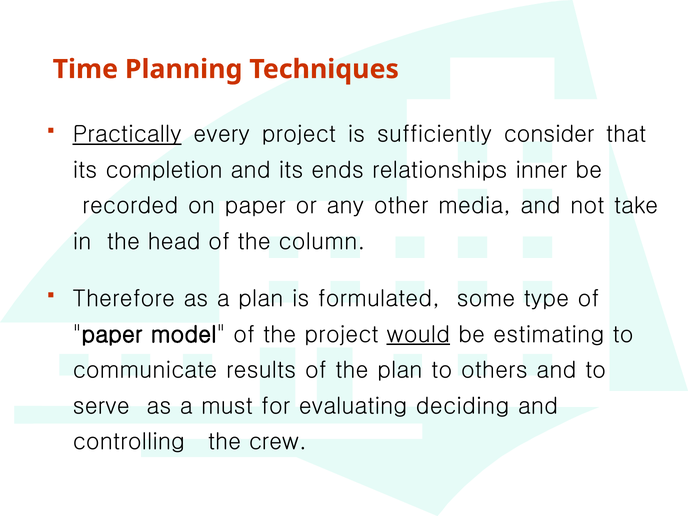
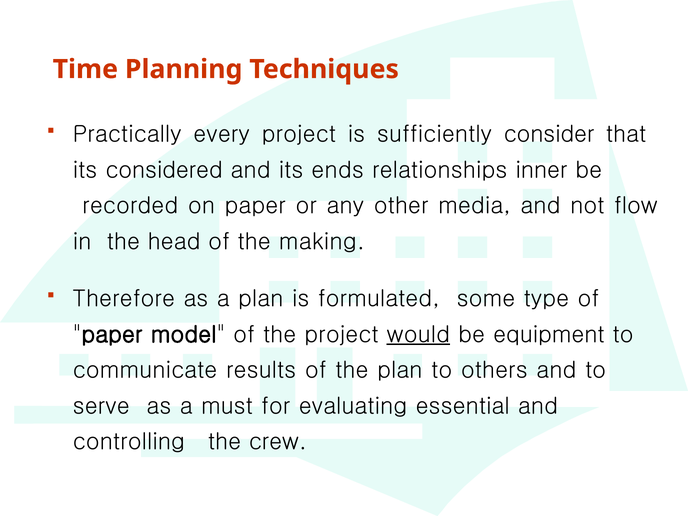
Practically underline: present -> none
completion: completion -> considered
take: take -> flow
column: column -> making
estimating: estimating -> equipment
deciding: deciding -> essential
